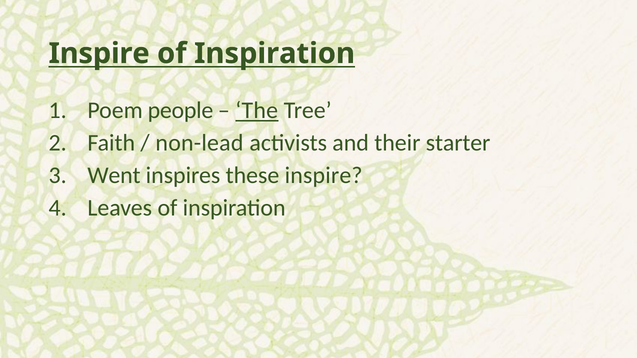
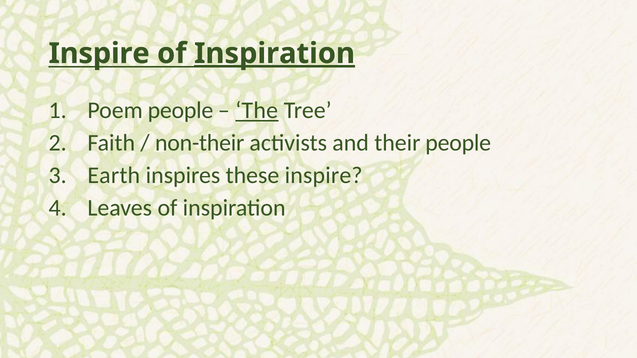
Inspiration at (275, 54) underline: none -> present
non-lead: non-lead -> non-their
their starter: starter -> people
Went: Went -> Earth
